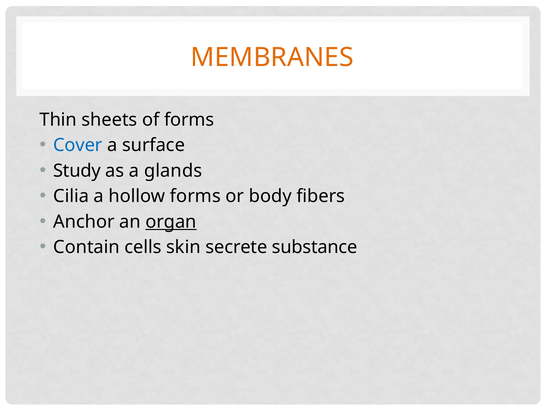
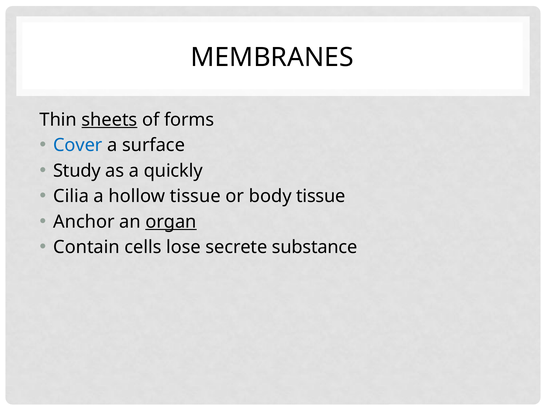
MEMBRANES colour: orange -> black
sheets underline: none -> present
glands: glands -> quickly
hollow forms: forms -> tissue
body fibers: fibers -> tissue
skin: skin -> lose
